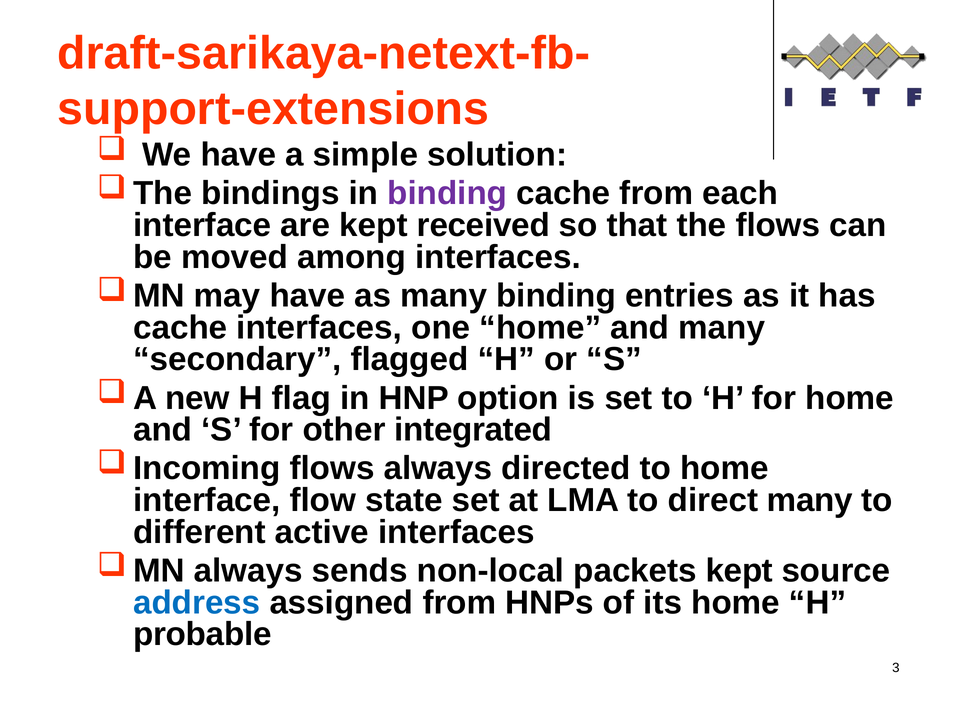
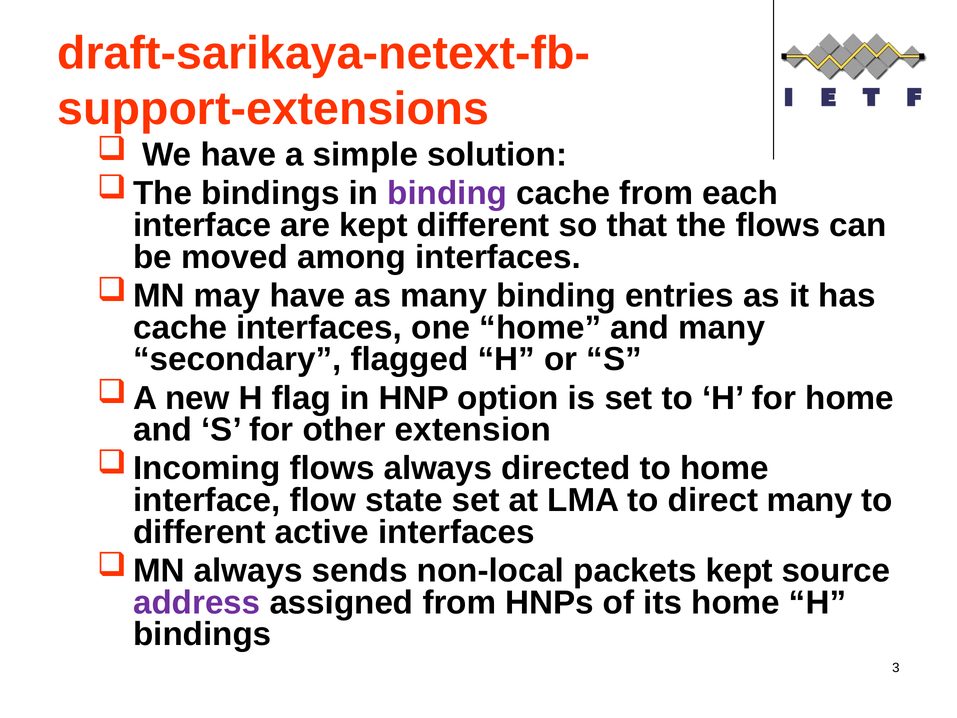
kept received: received -> different
integrated: integrated -> extension
address colour: blue -> purple
probable at (202, 634): probable -> bindings
